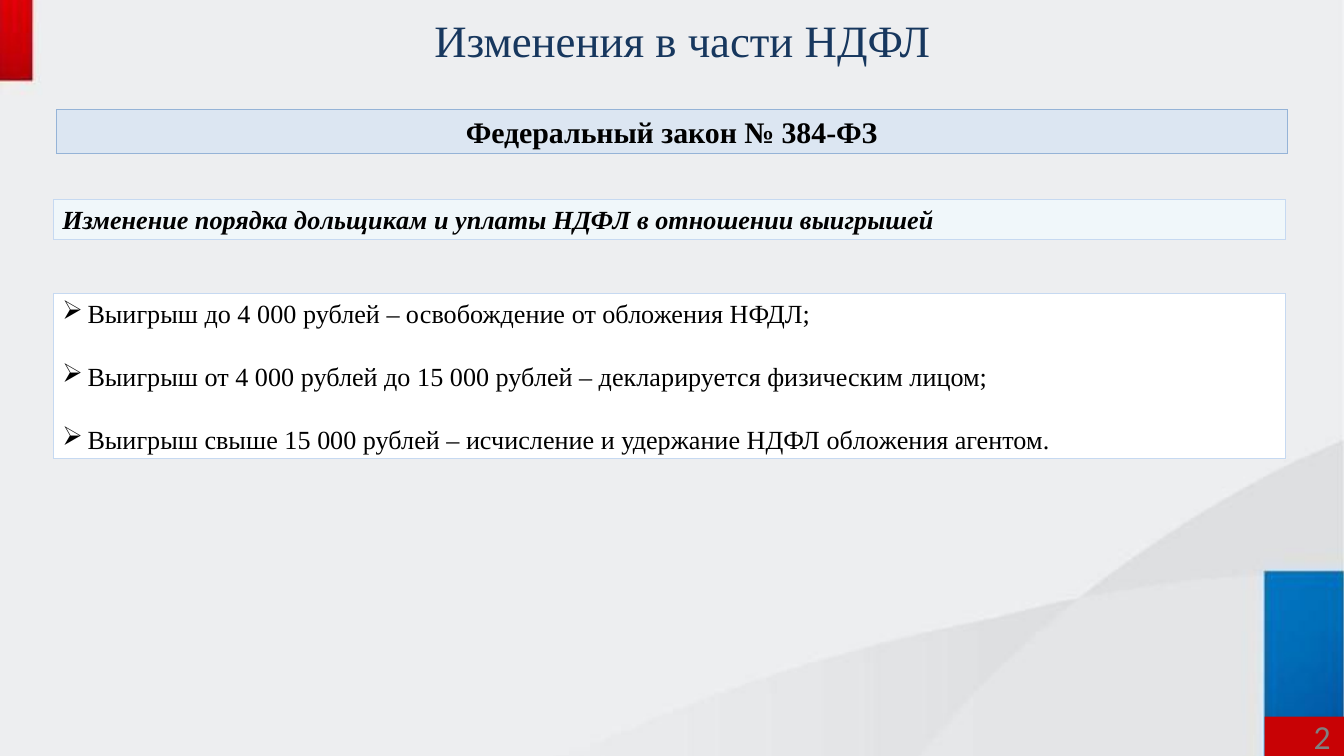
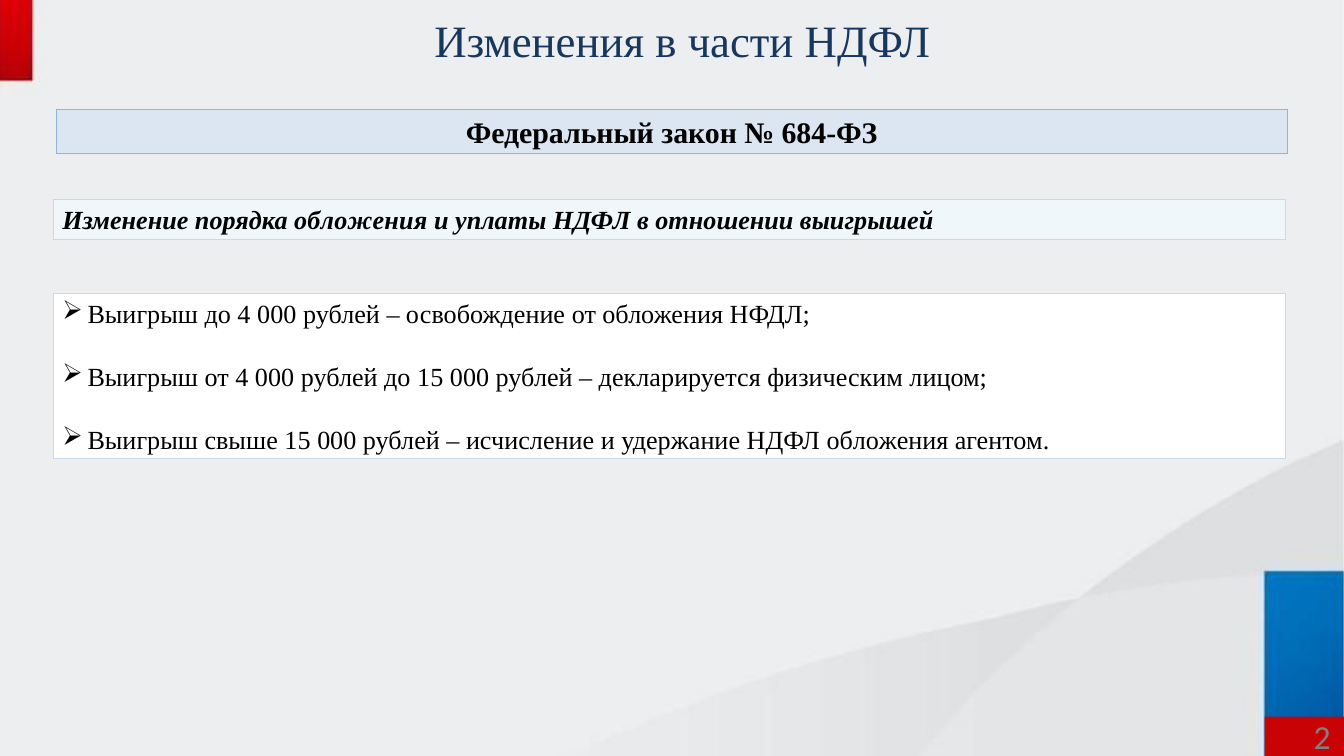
384-ФЗ: 384-ФЗ -> 684-ФЗ
порядка дольщикам: дольщикам -> обложения
